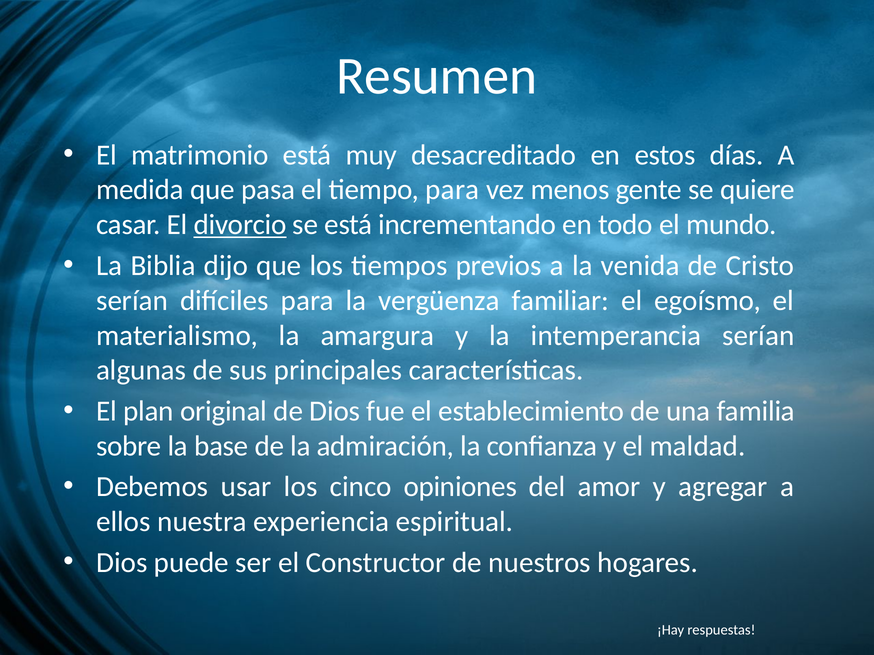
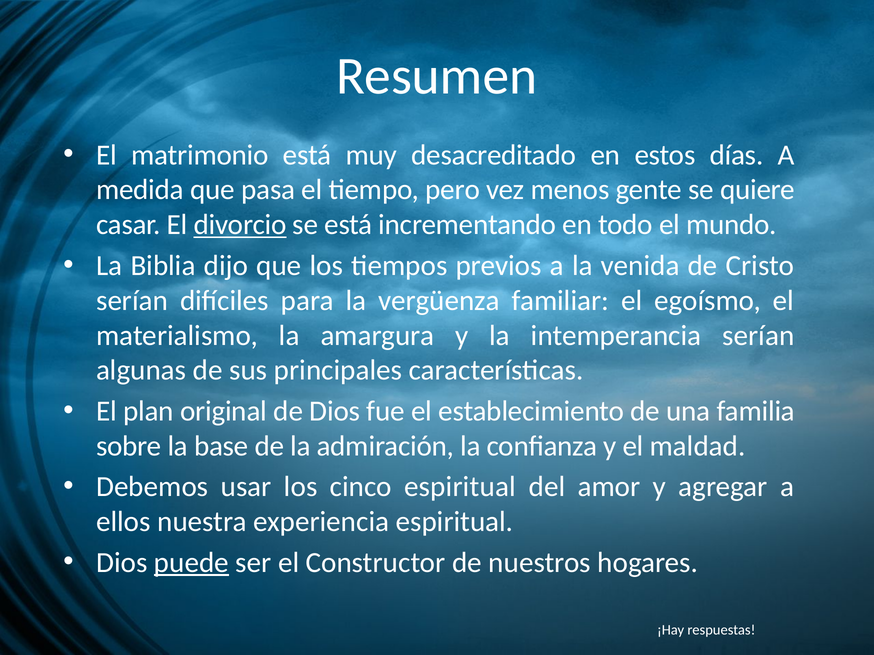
tiempo para: para -> pero
cinco opiniones: opiniones -> espiritual
puede underline: none -> present
